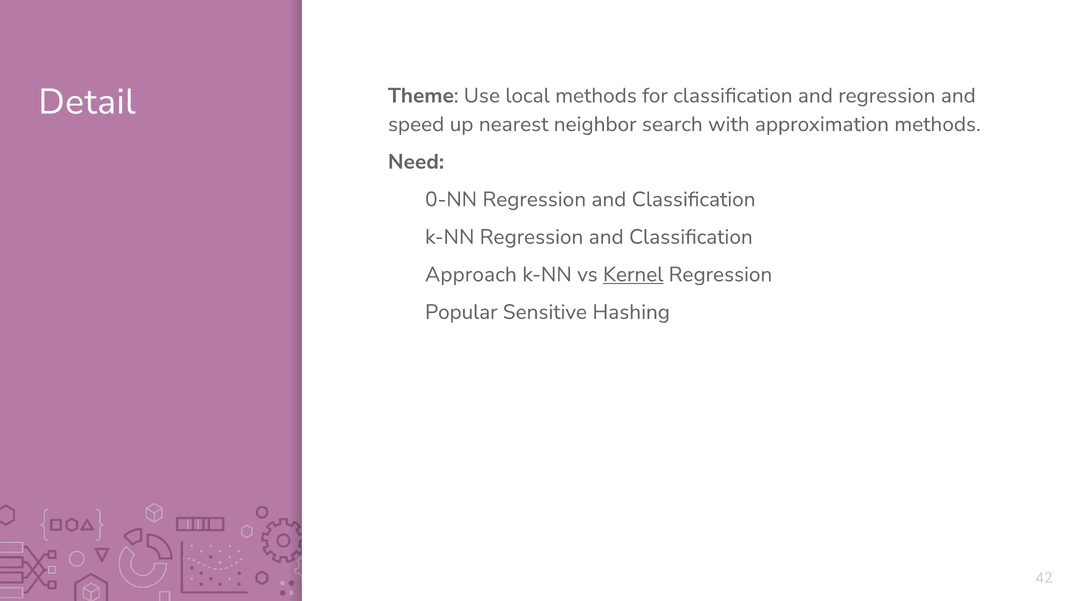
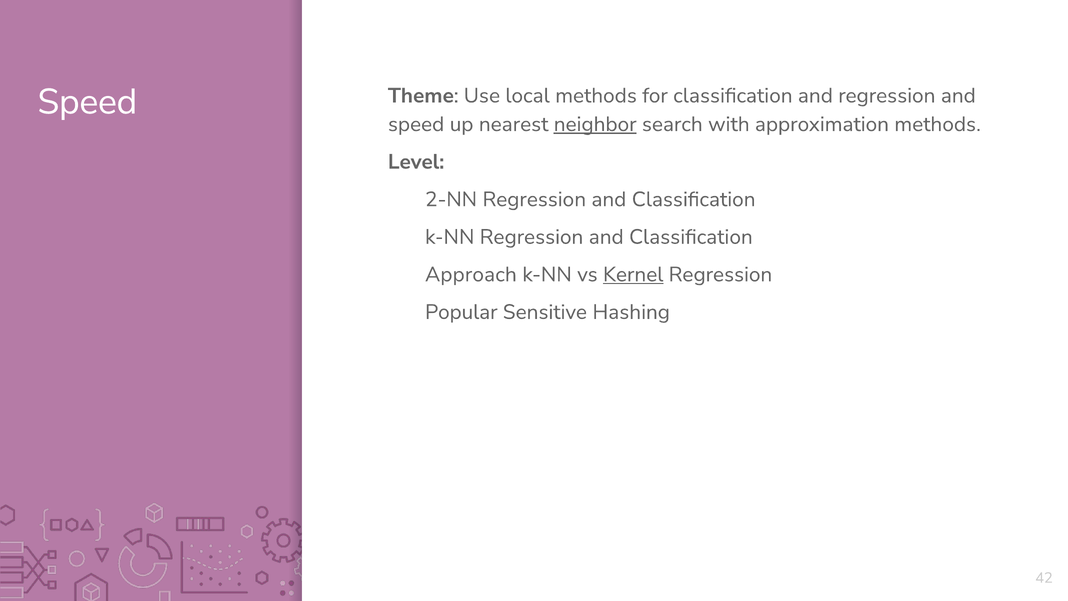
Detail at (87, 102): Detail -> Speed
neighbor underline: none -> present
Need: Need -> Level
0-NN: 0-NN -> 2-NN
